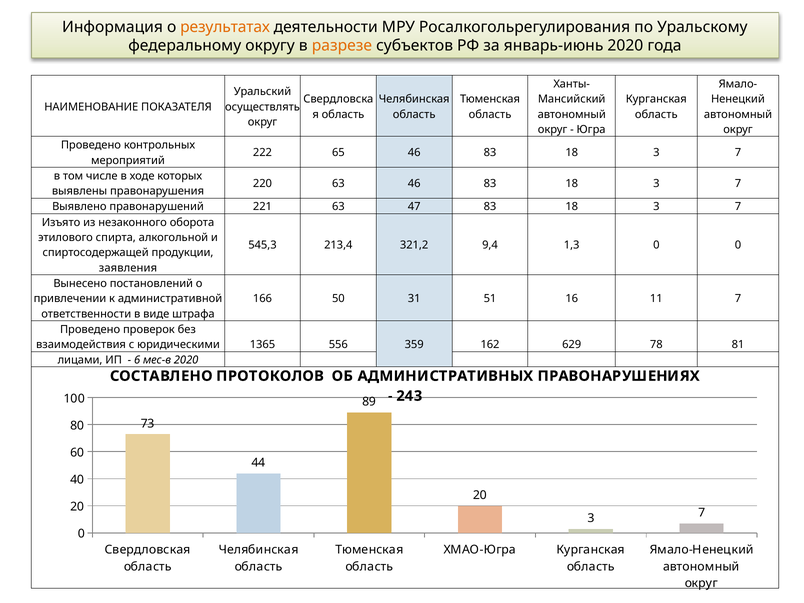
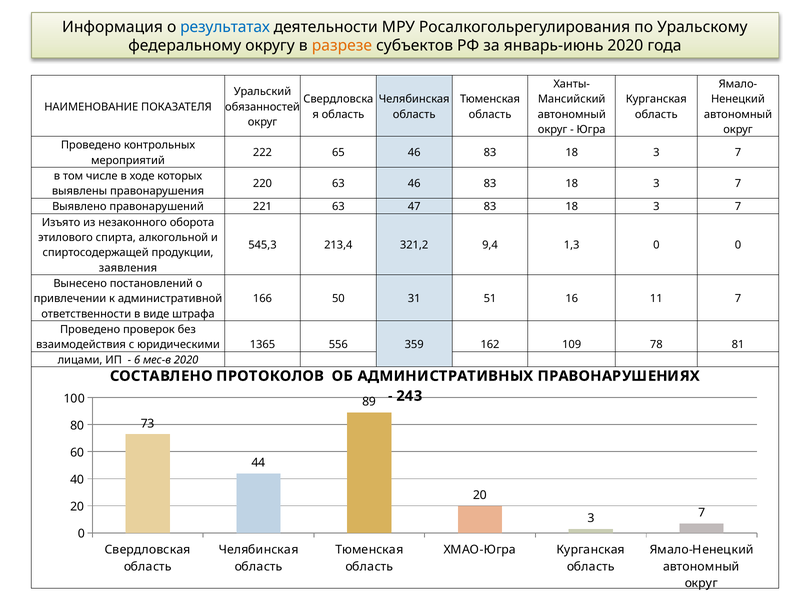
результатах colour: orange -> blue
осуществлять: осуществлять -> обязанностей
629: 629 -> 109
